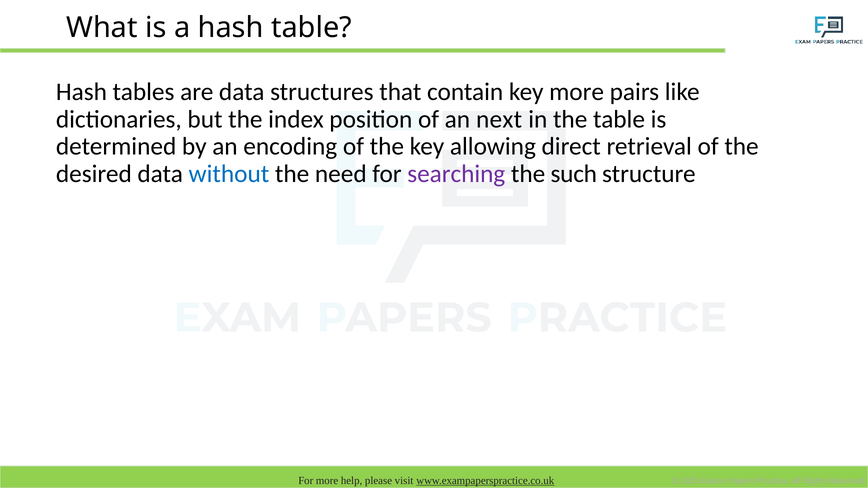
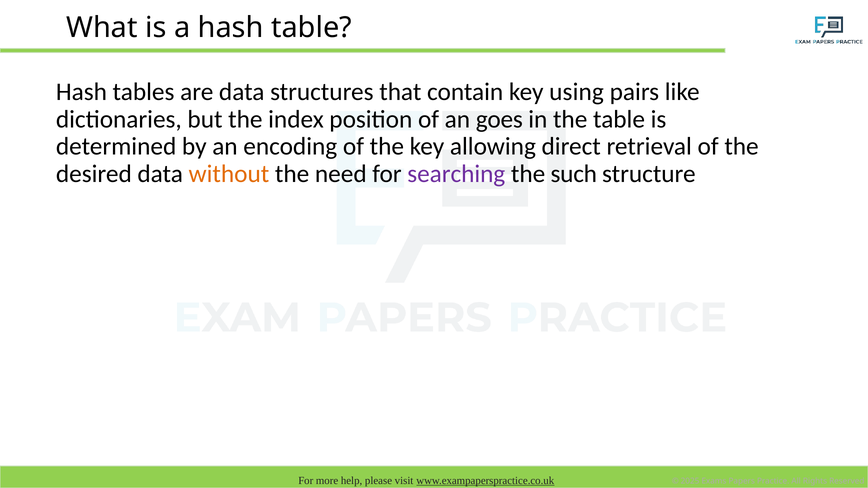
key more: more -> using
next: next -> goes
without colour: blue -> orange
